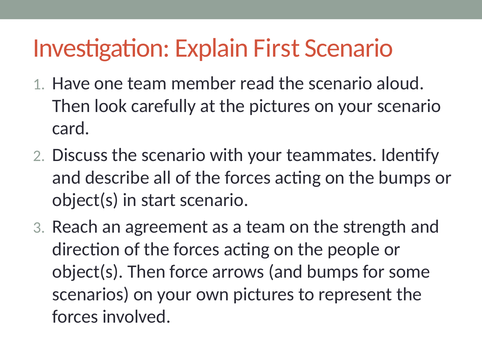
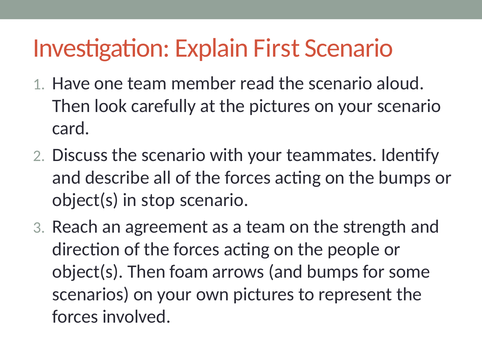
start: start -> stop
force: force -> foam
